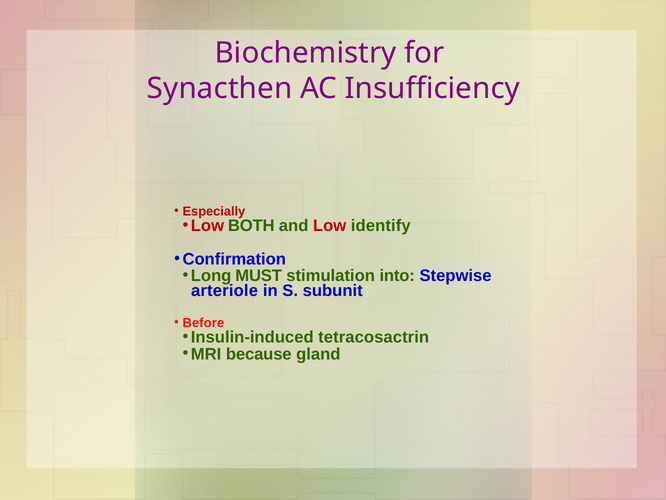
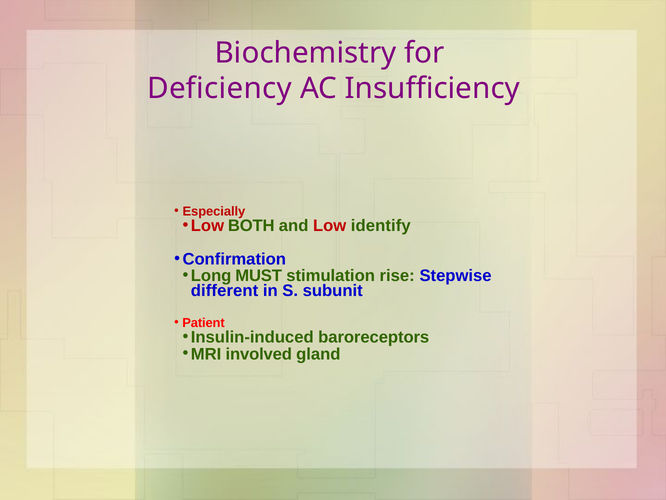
Synacthen: Synacthen -> Deficiency
into: into -> rise
arteriole: arteriole -> different
Before: Before -> Patient
tetracosactrin: tetracosactrin -> baroreceptors
because: because -> involved
